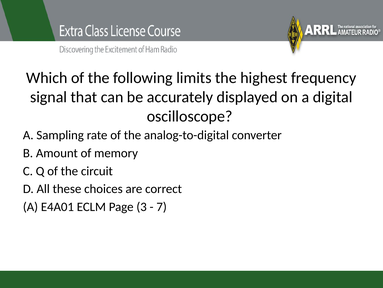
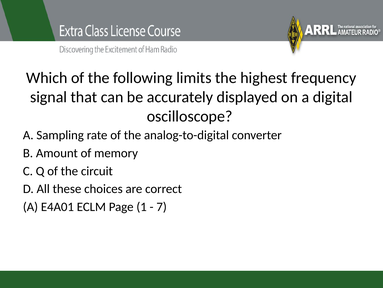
3: 3 -> 1
